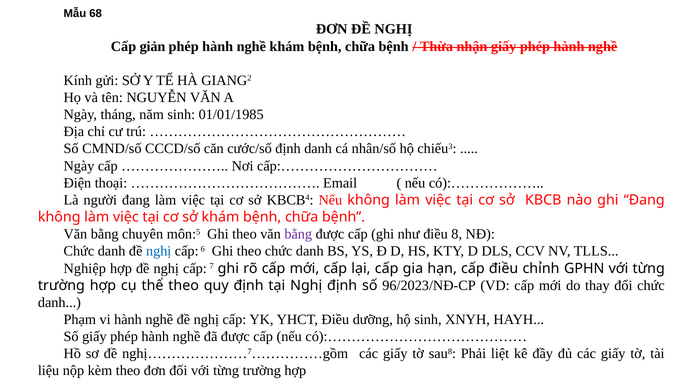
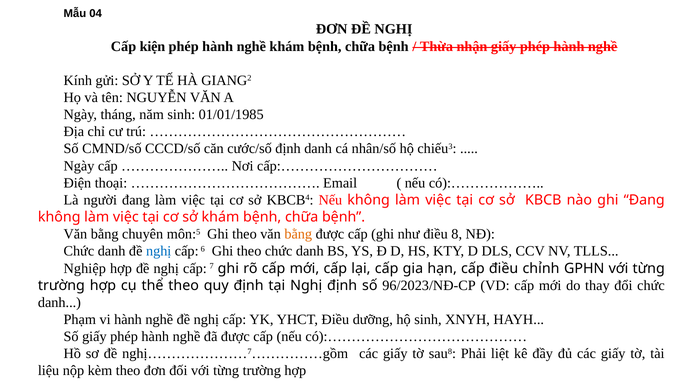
68: 68 -> 04
giản: giản -> kiện
bằng at (298, 234) colour: purple -> orange
